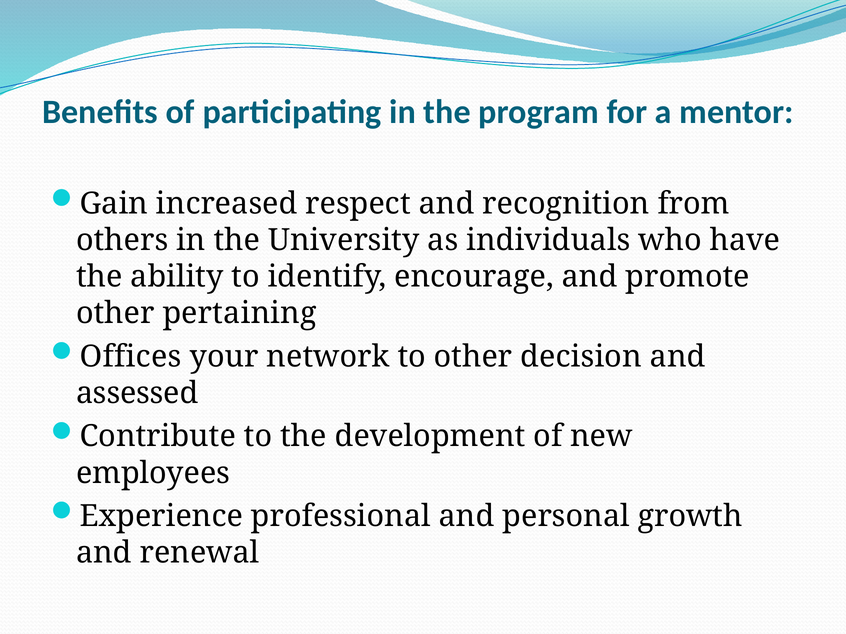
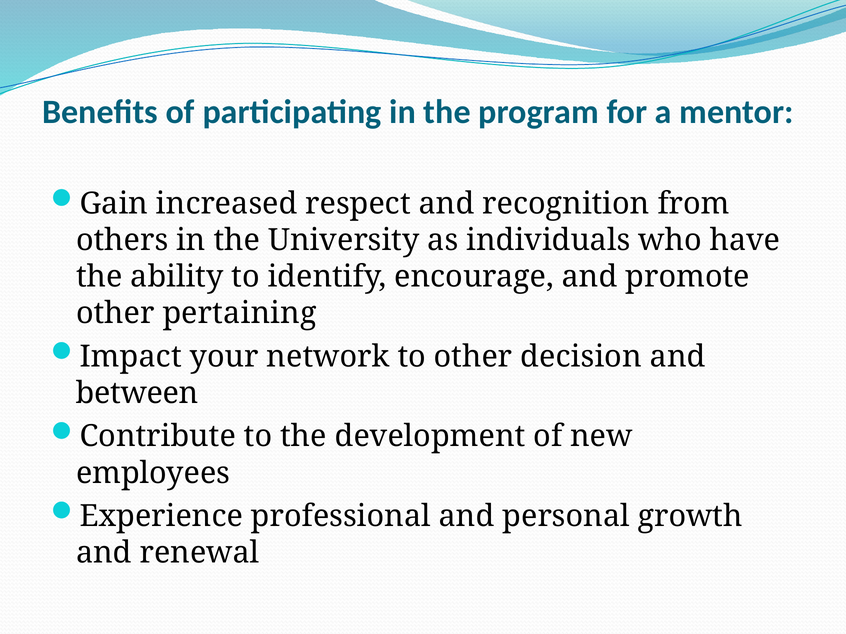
Offices: Offices -> Impact
assessed: assessed -> between
